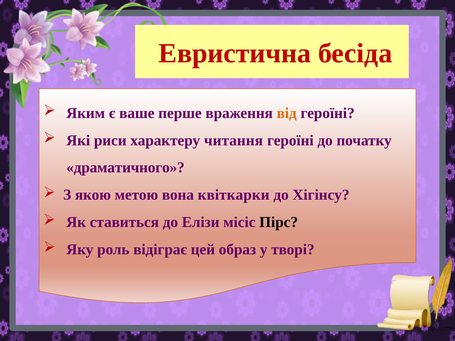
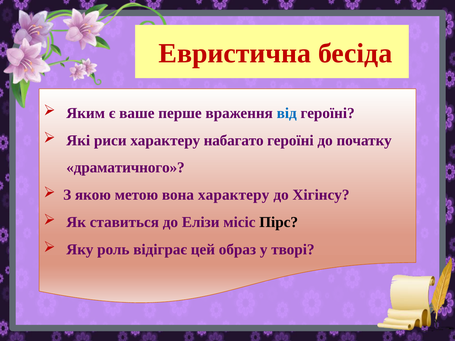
від colour: orange -> blue
читання: читання -> набагато
вона квіткарки: квіткарки -> характеру
